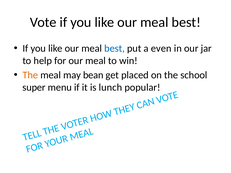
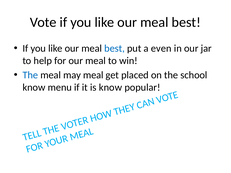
The at (30, 75) colour: orange -> blue
may bean: bean -> meal
super at (34, 87): super -> know
is lunch: lunch -> know
